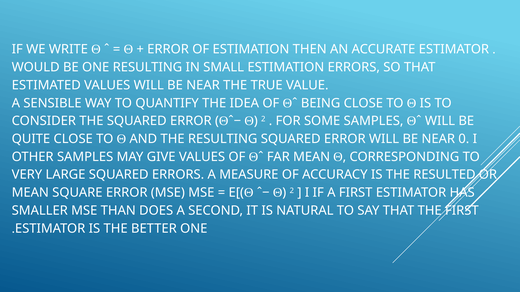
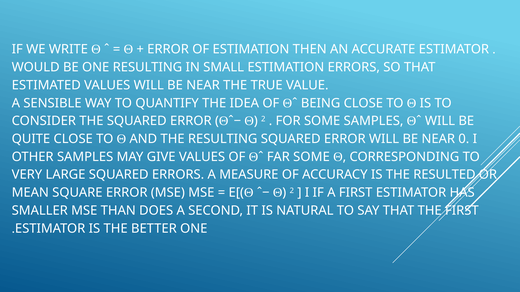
FAR MEAN: MEAN -> SOME
